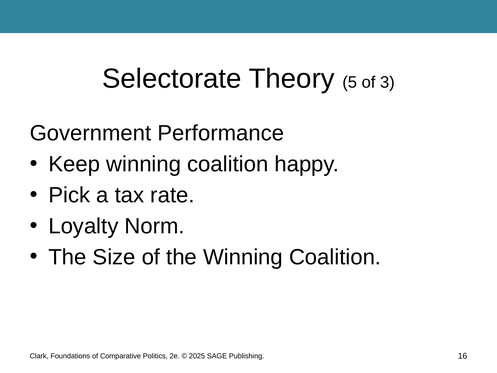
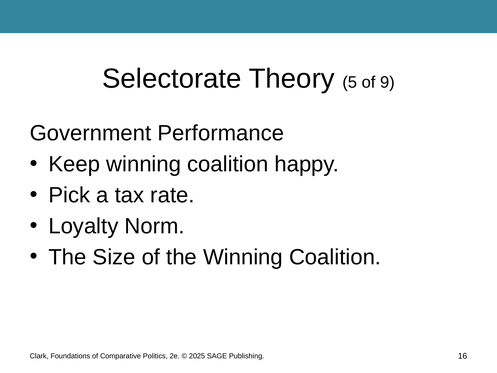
3: 3 -> 9
